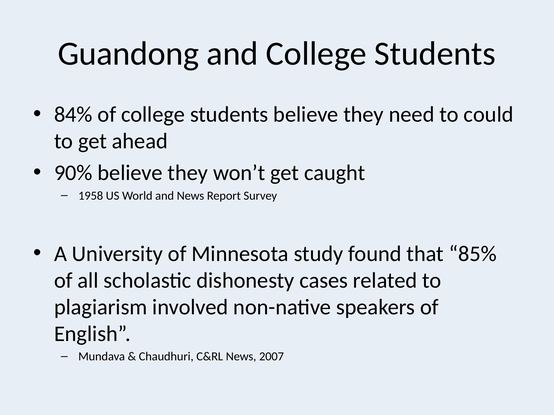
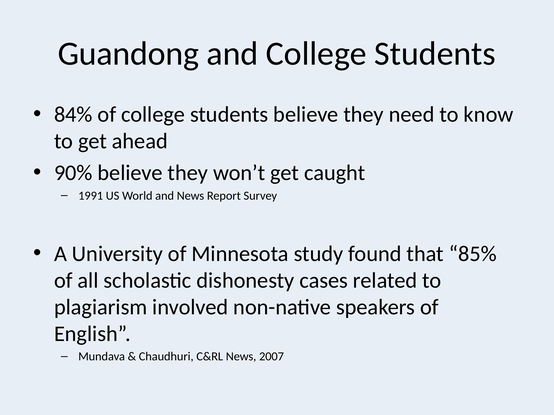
could: could -> know
1958: 1958 -> 1991
